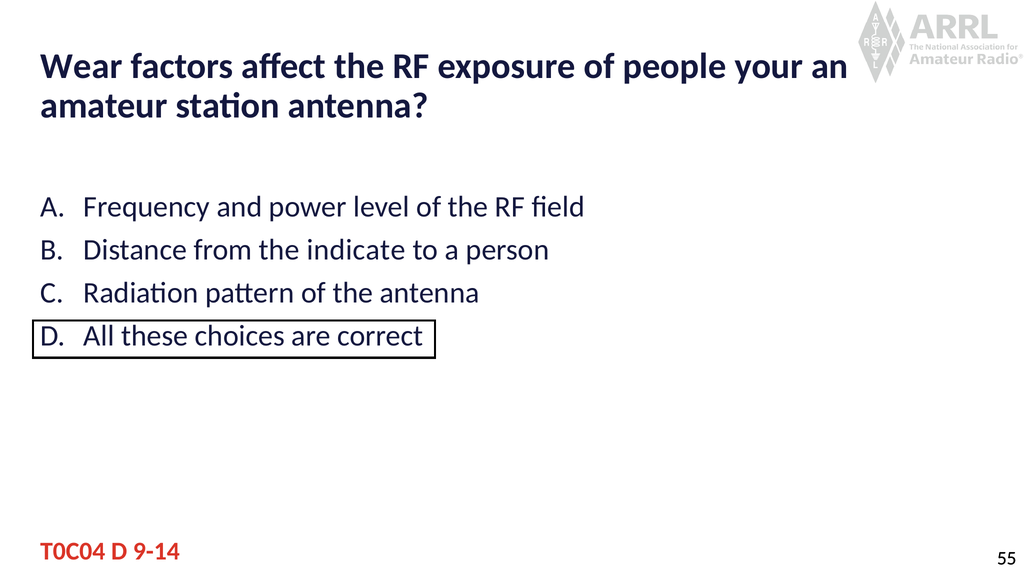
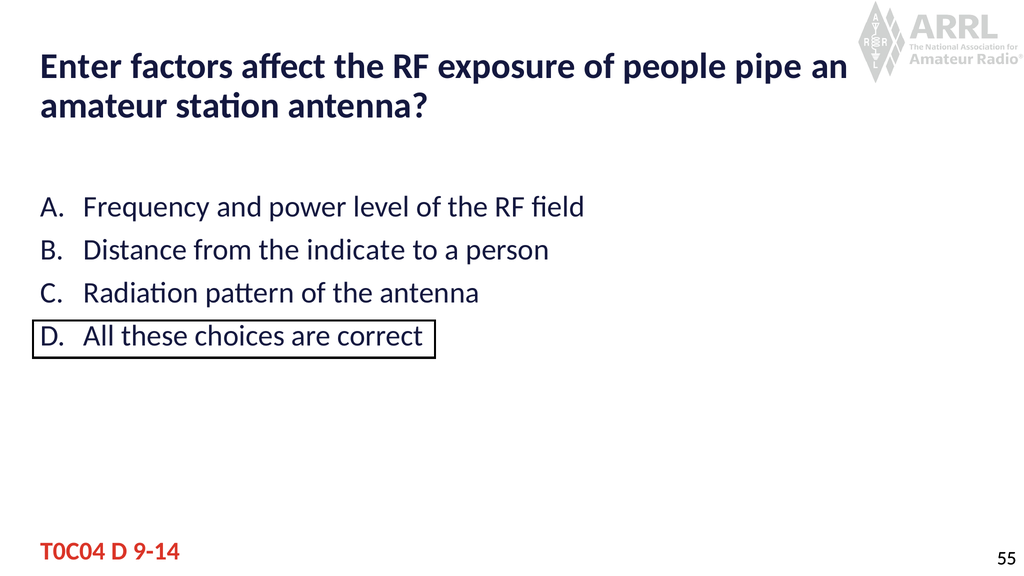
Wear: Wear -> Enter
your: your -> pipe
